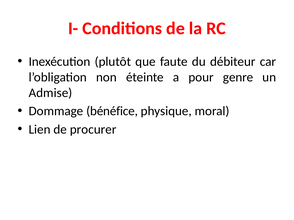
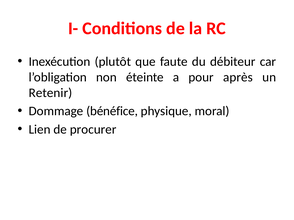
genre: genre -> après
Admise: Admise -> Retenir
